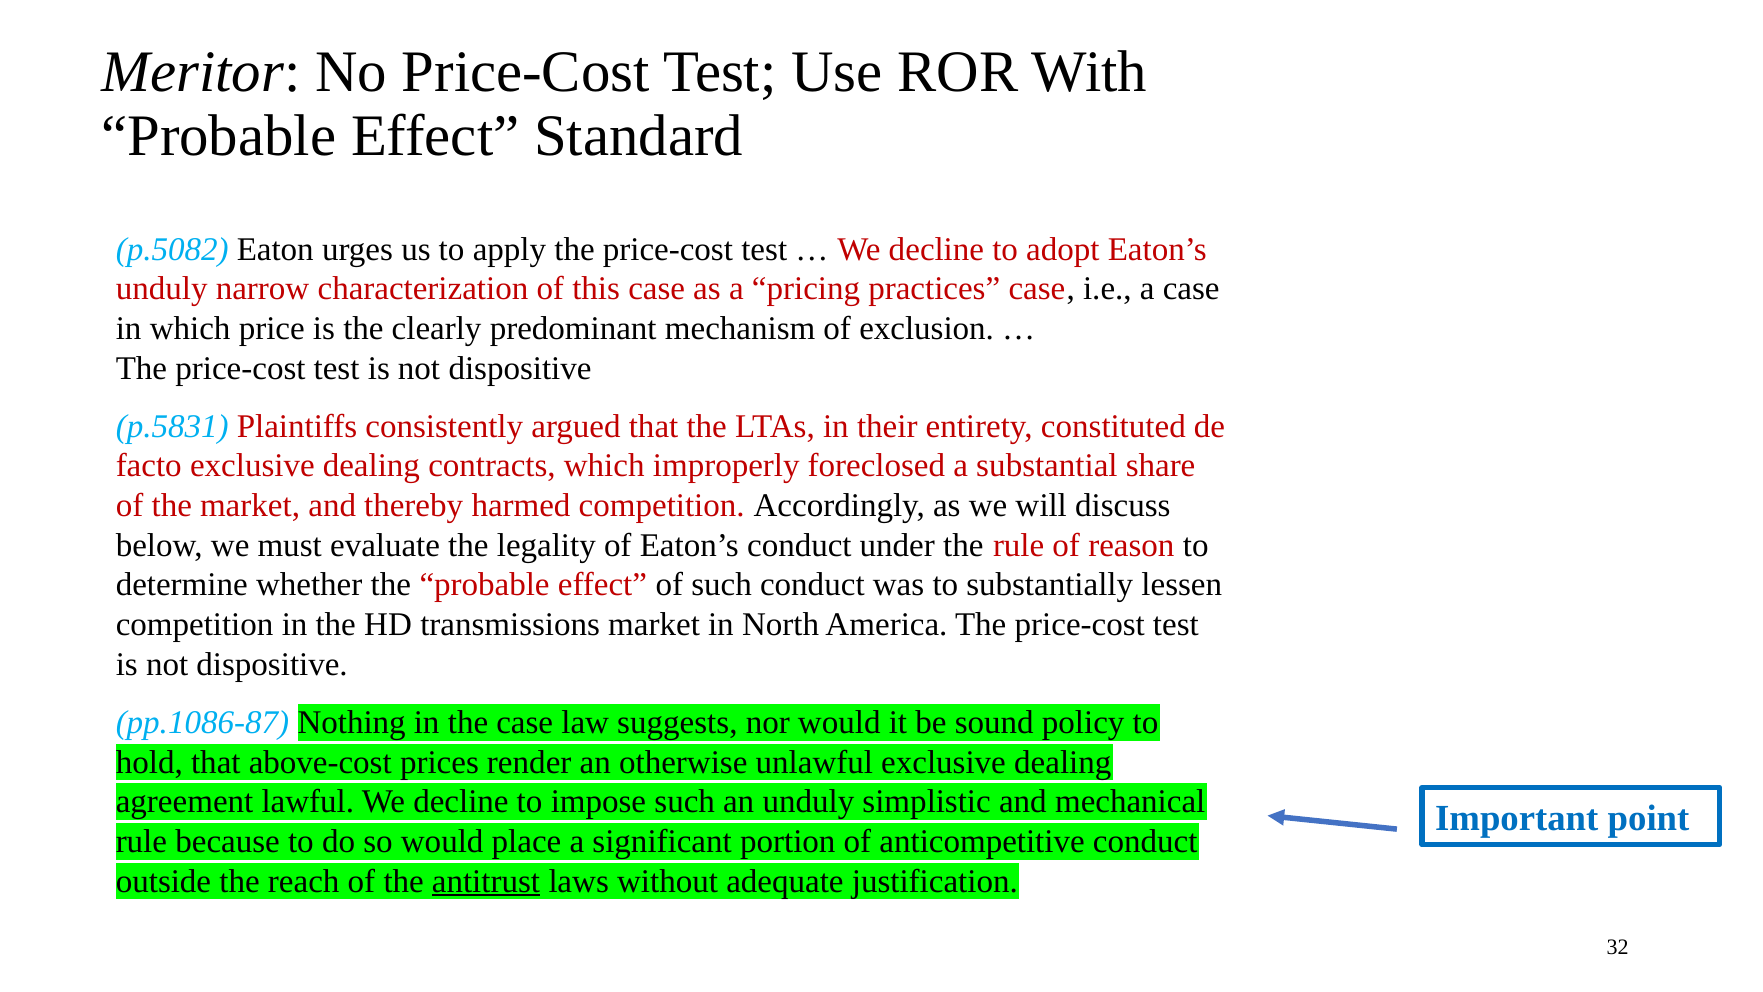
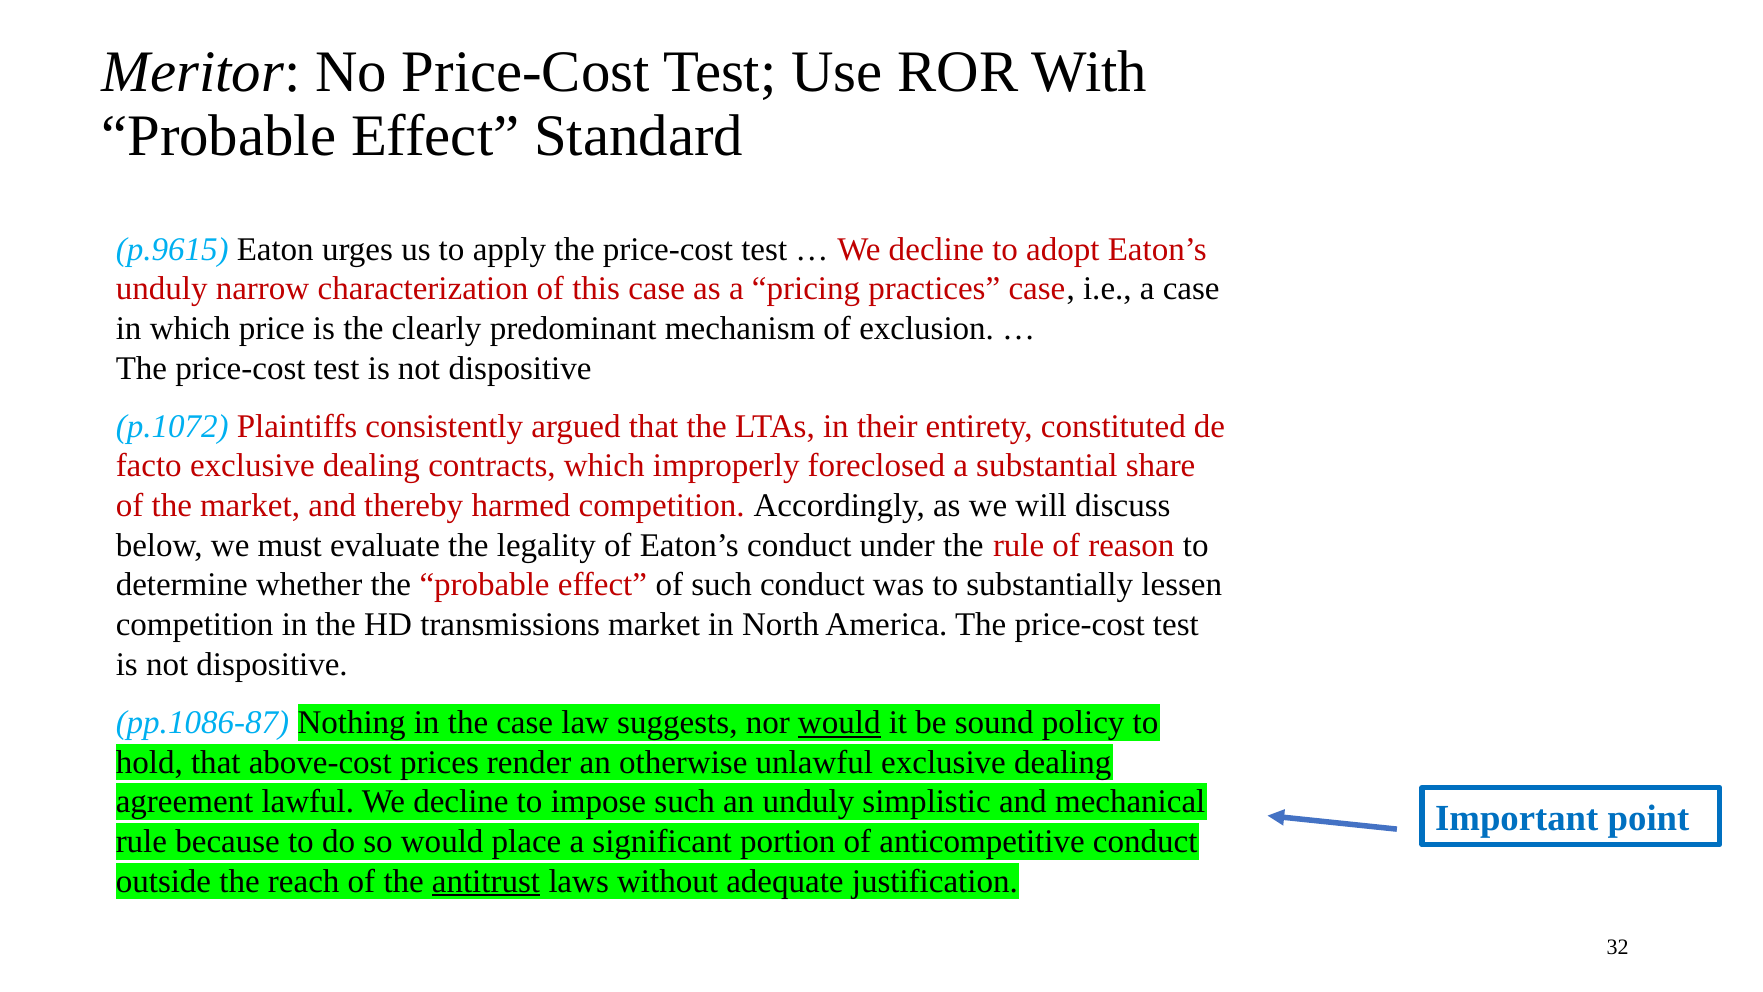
p.5082: p.5082 -> p.9615
p.5831: p.5831 -> p.1072
would at (839, 722) underline: none -> present
